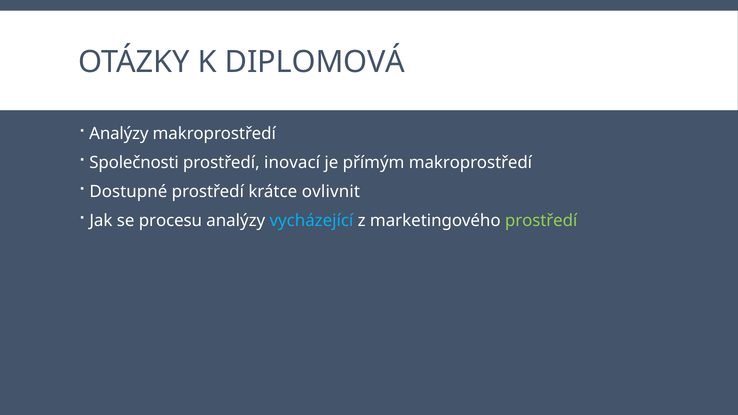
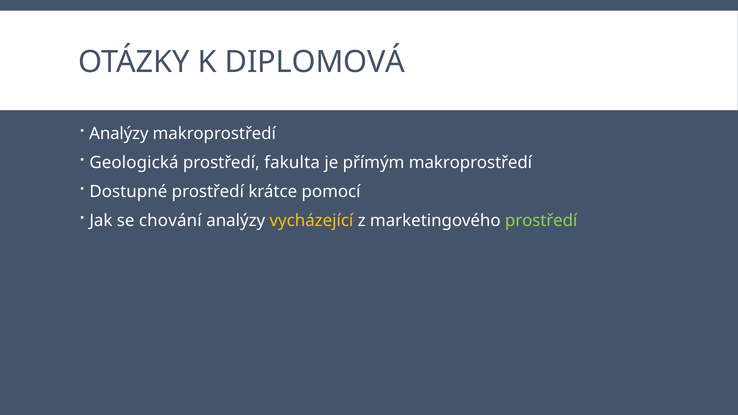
Společnosti: Společnosti -> Geologická
inovací: inovací -> fakulta
ovlivnit: ovlivnit -> pomocí
procesu: procesu -> chování
vycházející colour: light blue -> yellow
